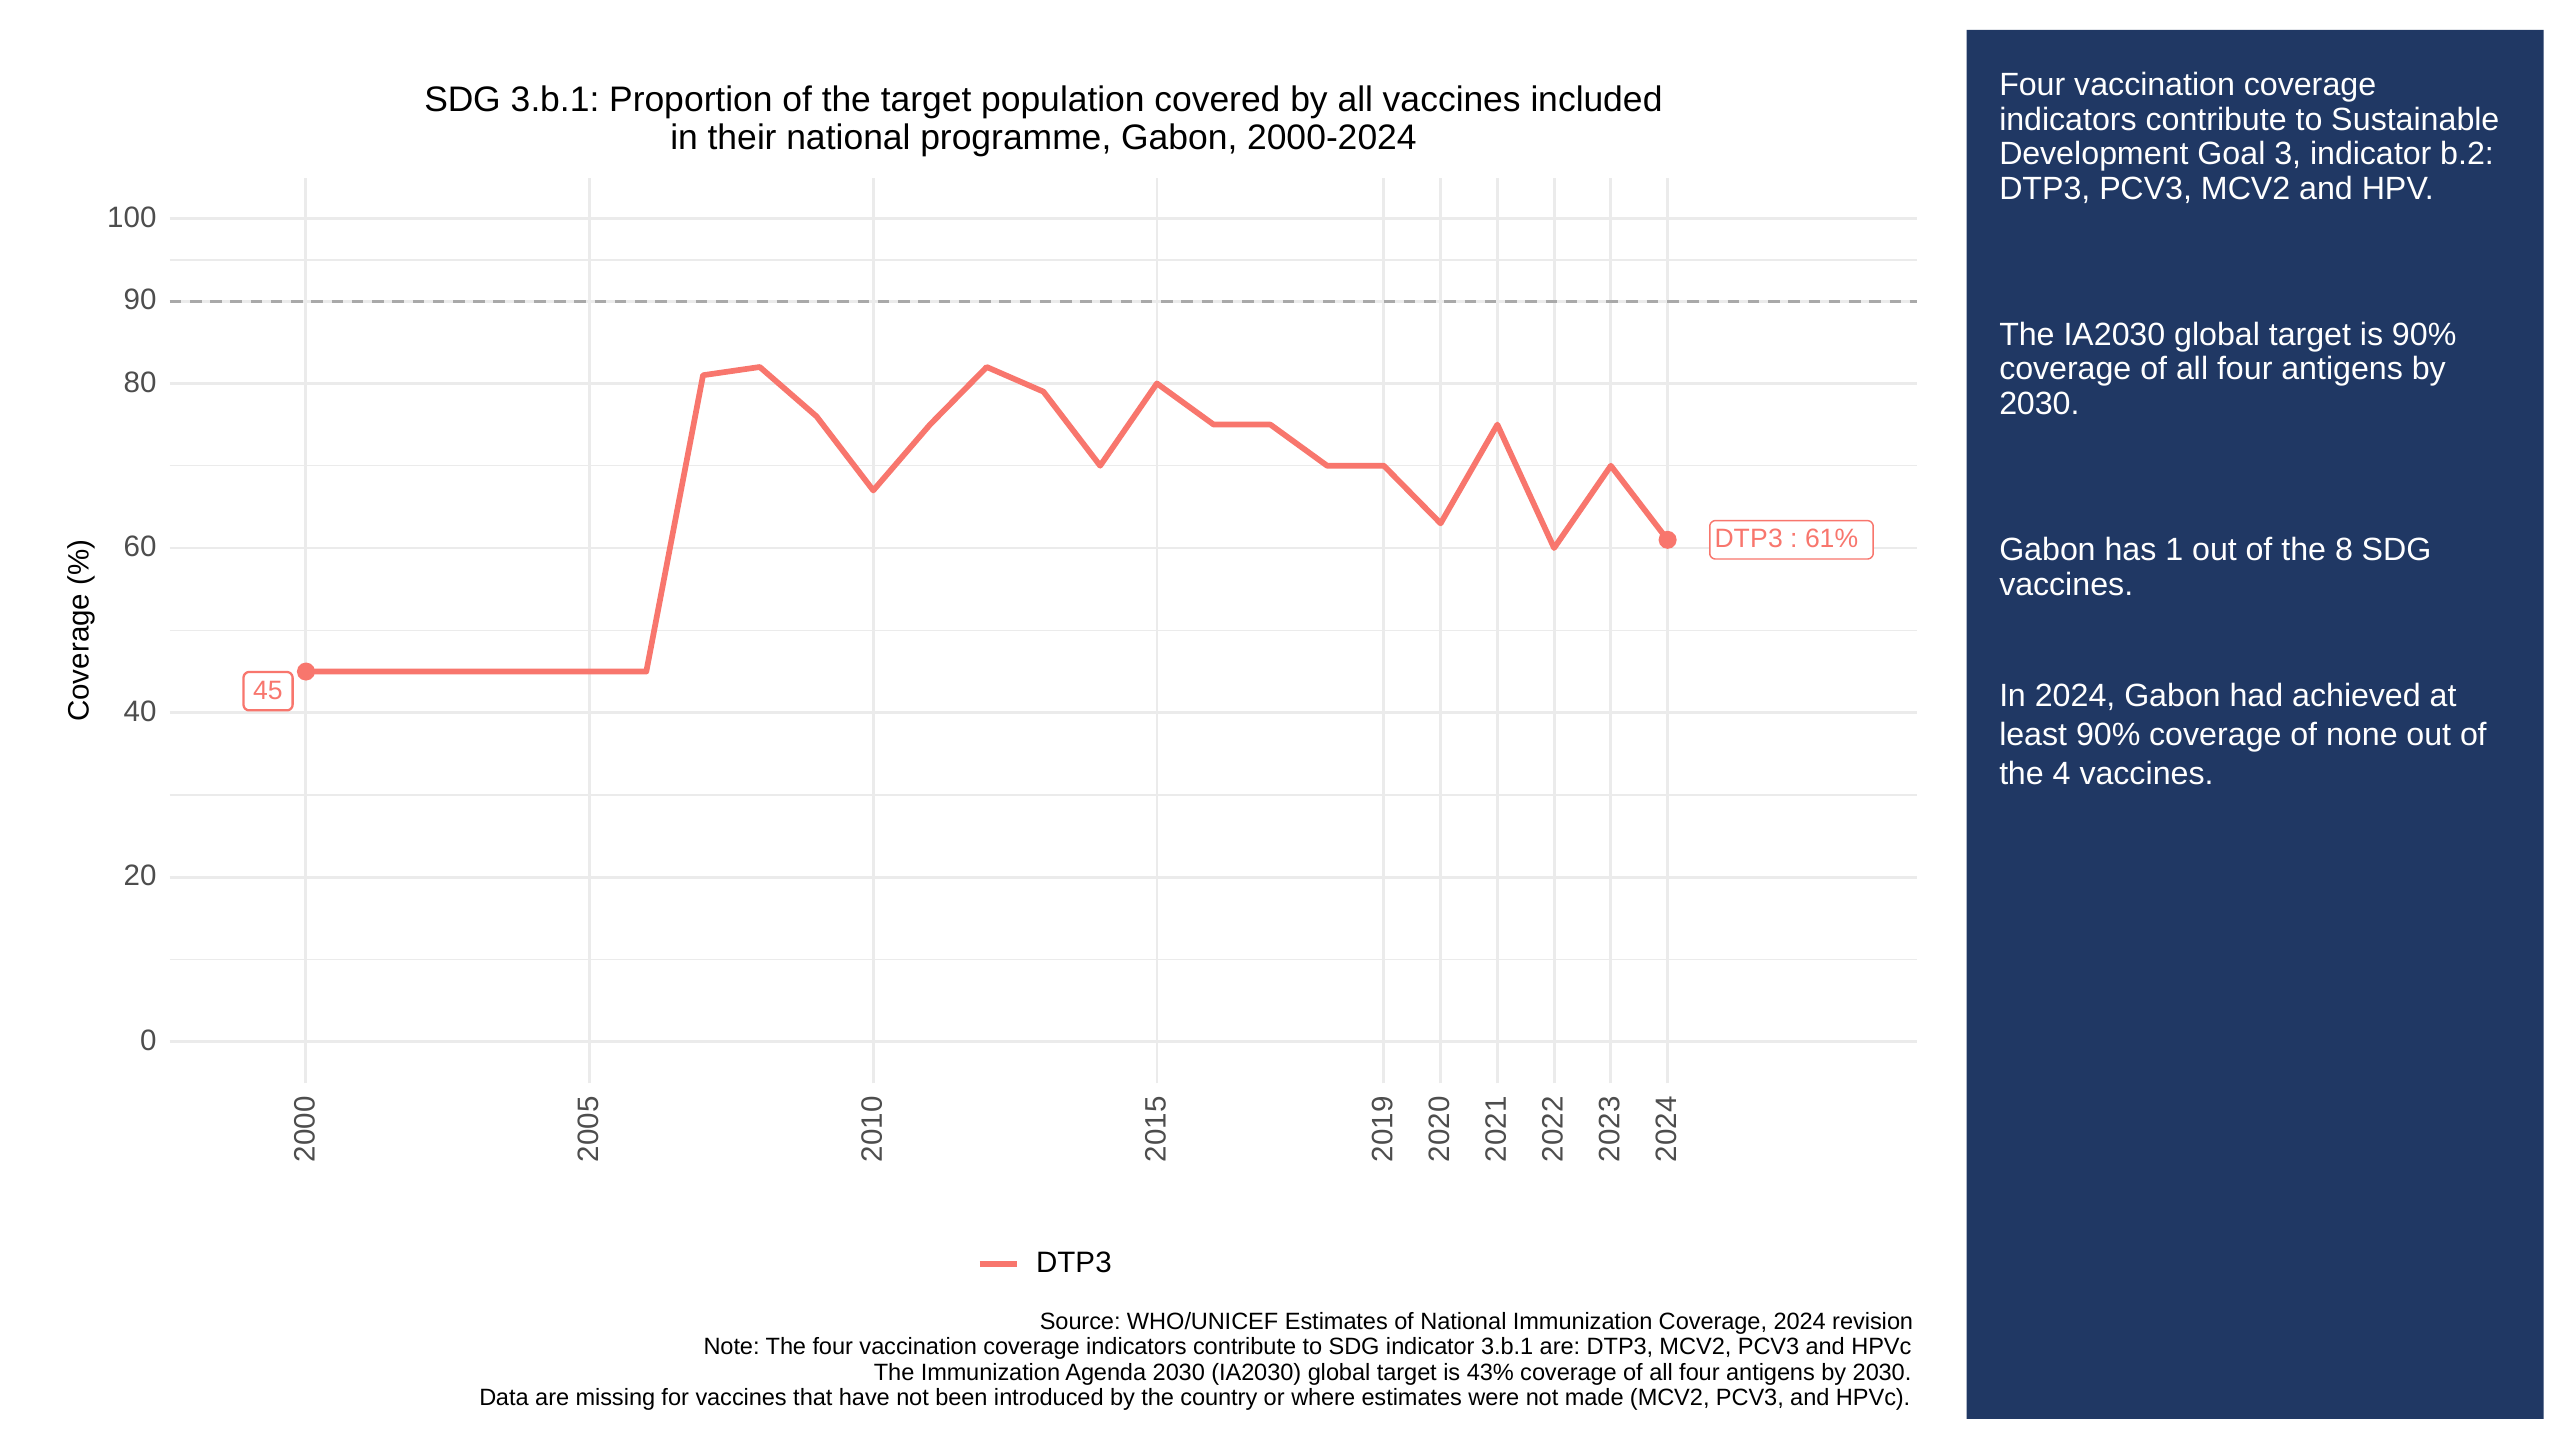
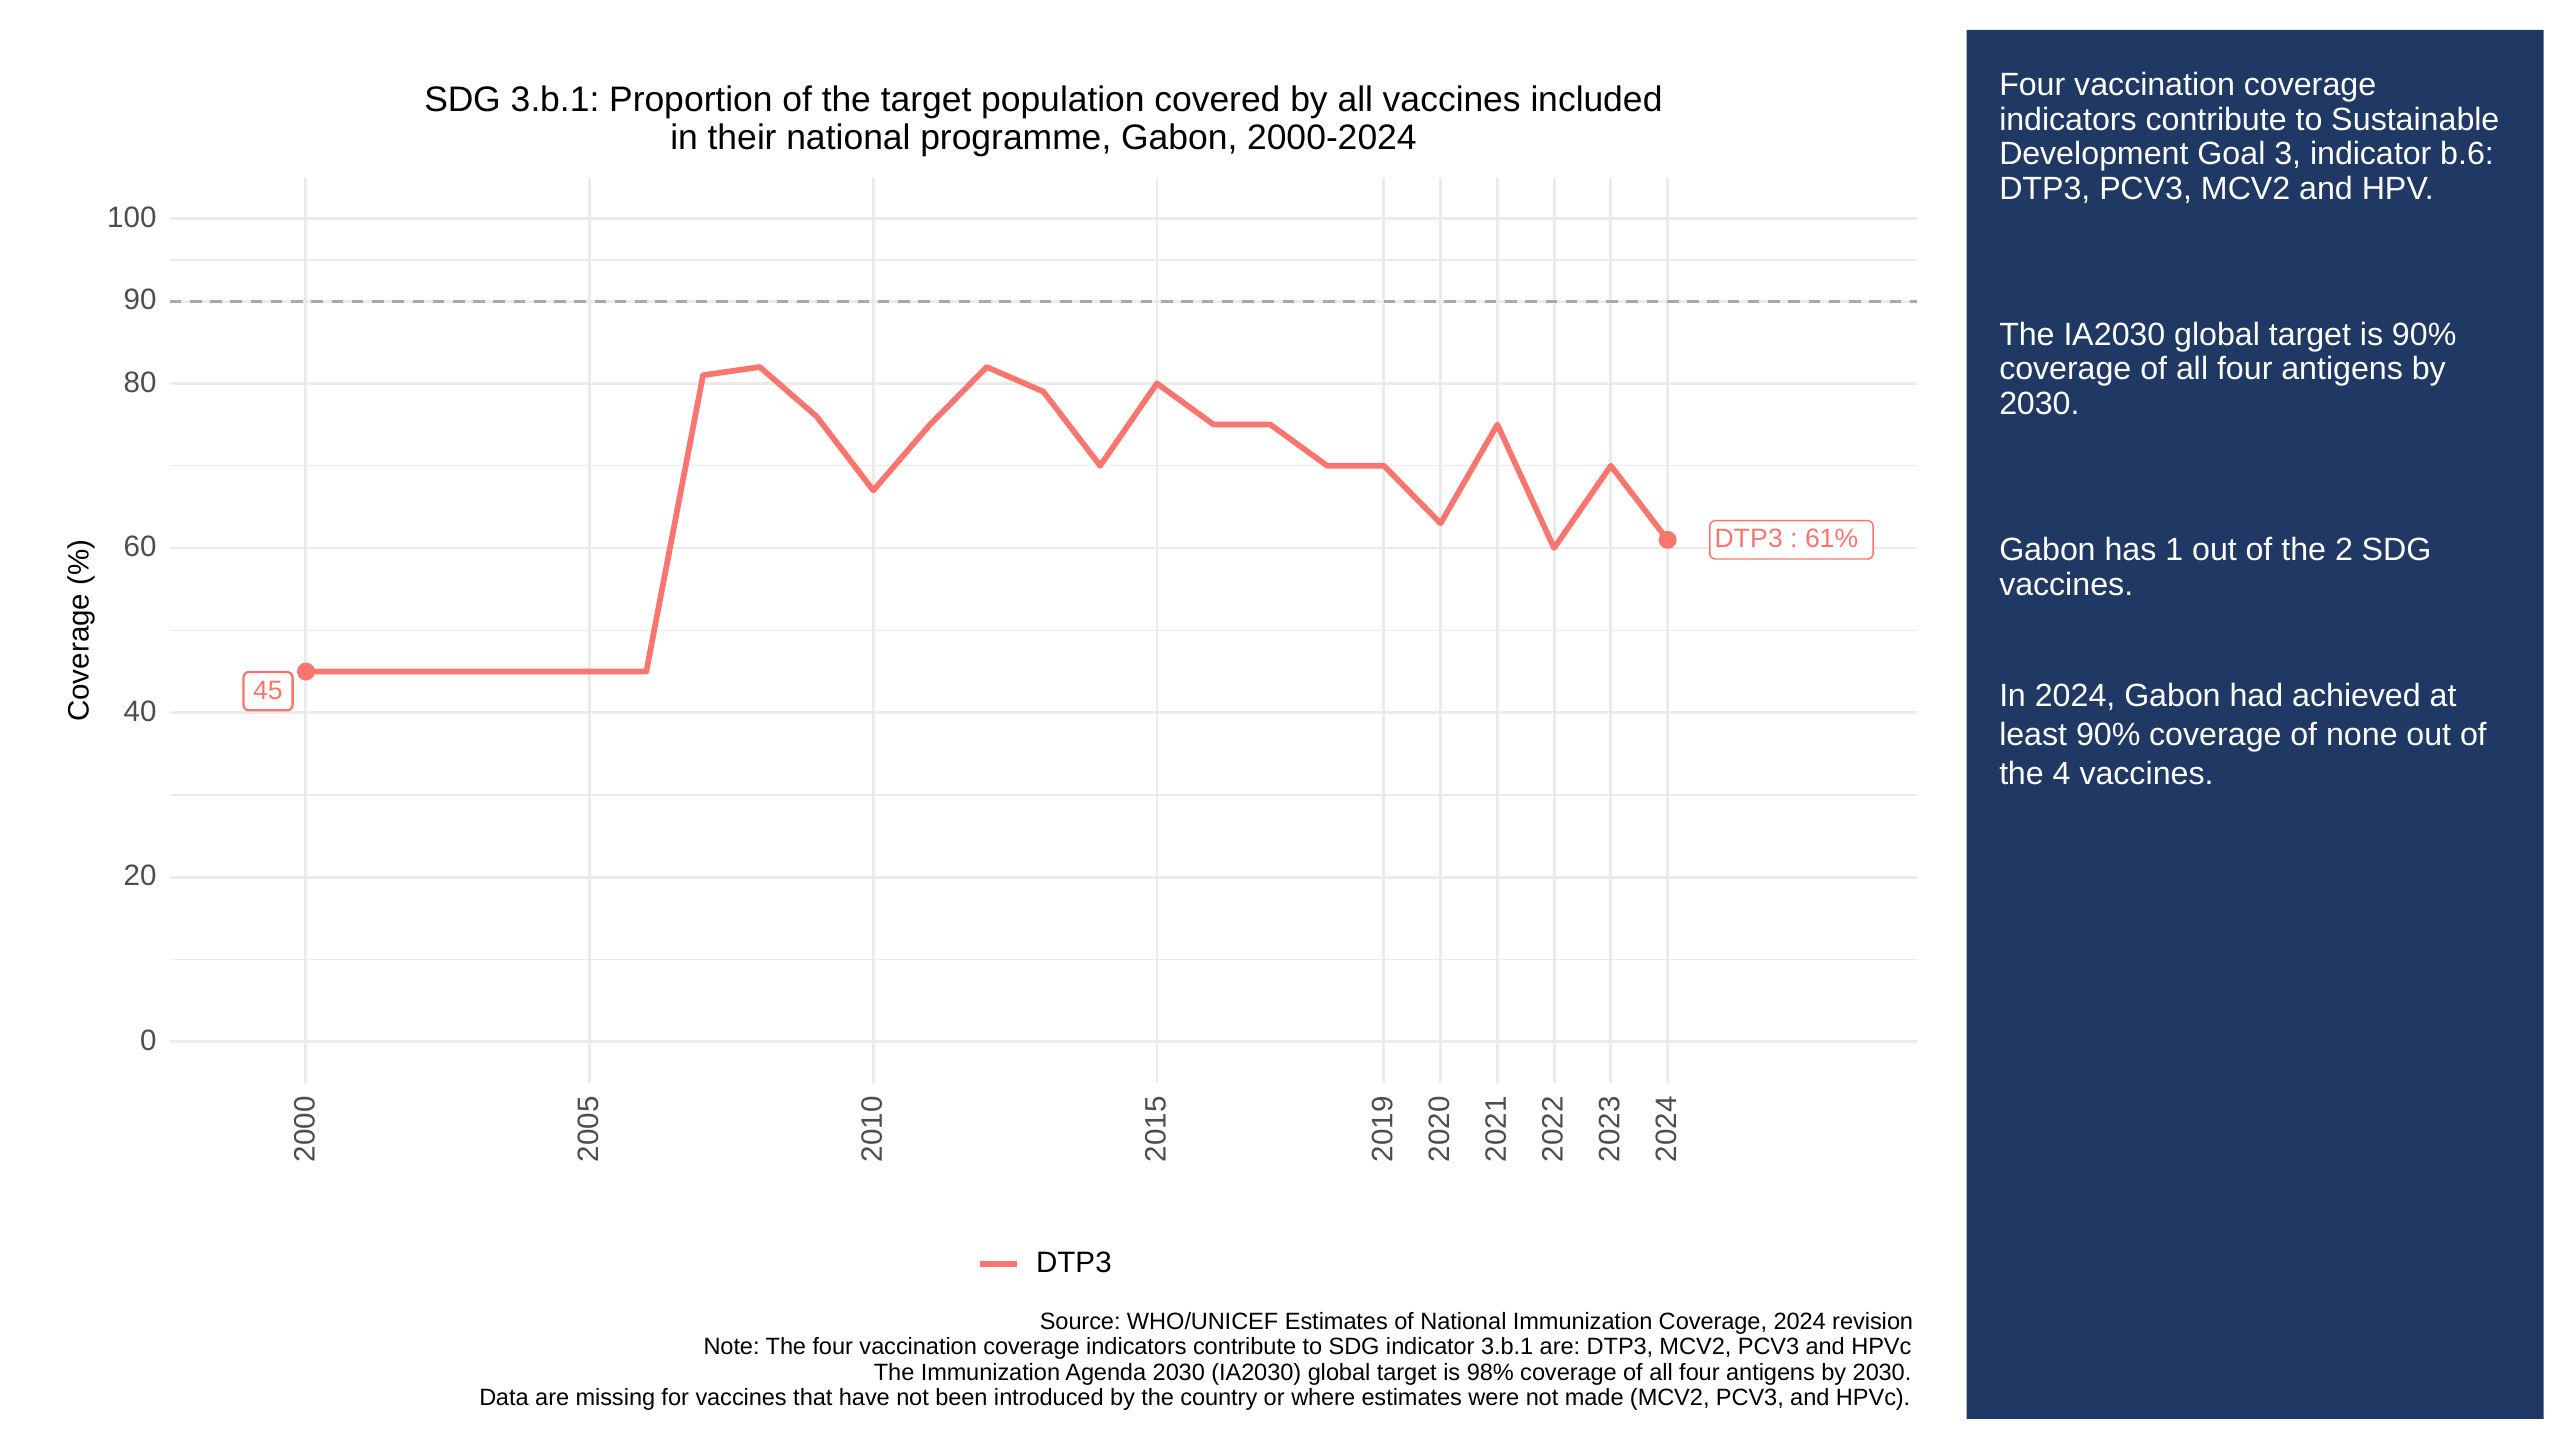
b.2: b.2 -> b.6
the 8: 8 -> 2
43%: 43% -> 98%
